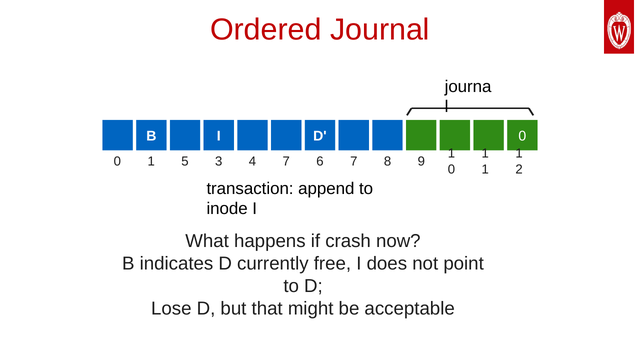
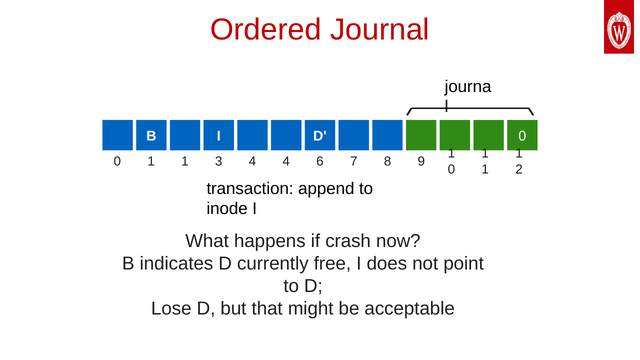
5 at (185, 161): 5 -> 1
0 7: 7 -> 4
